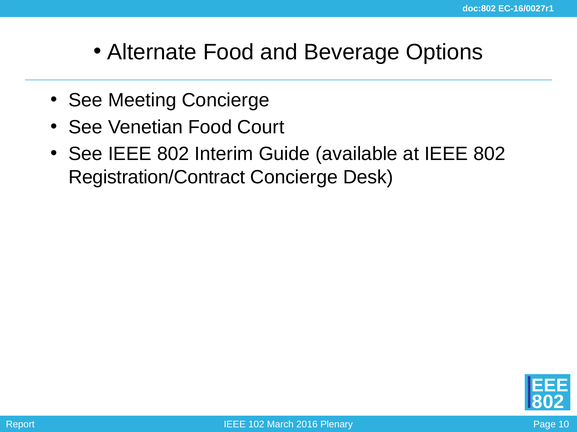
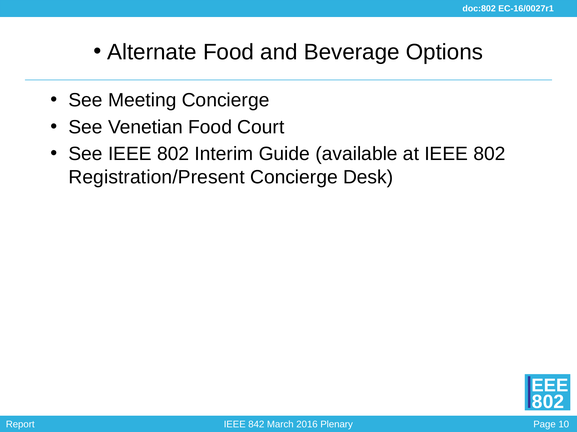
Registration/Contract: Registration/Contract -> Registration/Present
102: 102 -> 842
